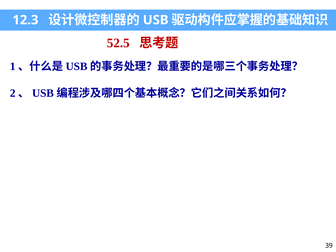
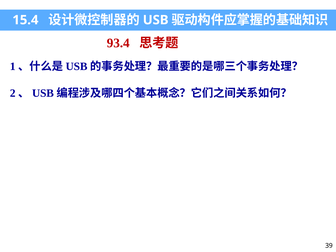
12.3: 12.3 -> 15.4
52.5: 52.5 -> 93.4
